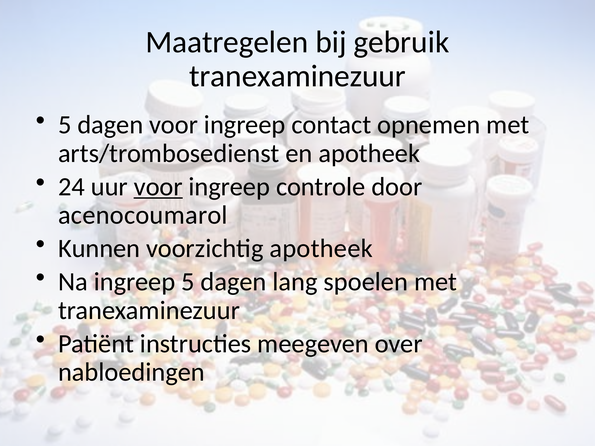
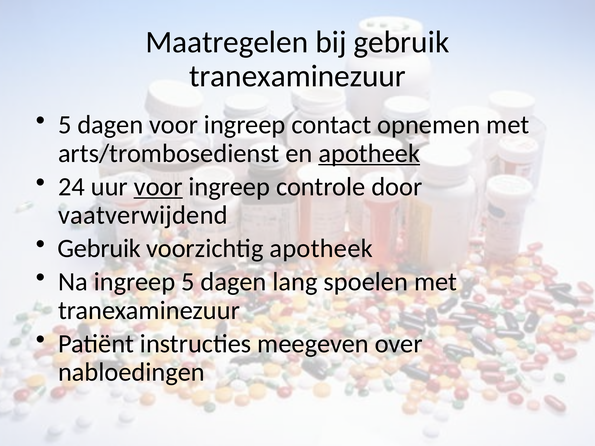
apotheek at (369, 153) underline: none -> present
acenocoumarol: acenocoumarol -> vaatverwijdend
Kunnen at (99, 249): Kunnen -> Gebruik
